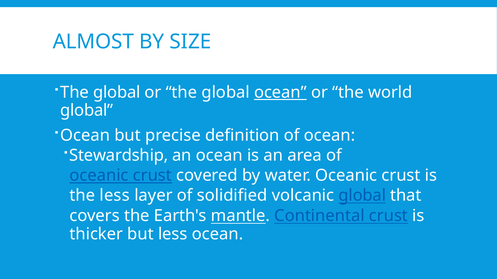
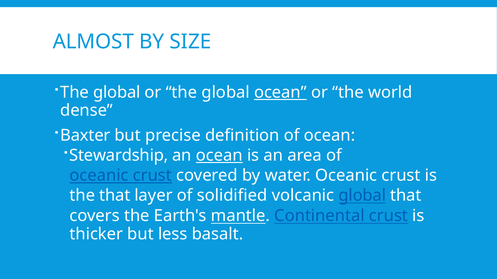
global at (87, 111): global -> dense
Ocean at (85, 136): Ocean -> Baxter
ocean at (219, 156) underline: none -> present
the less: less -> that
less ocean: ocean -> basalt
